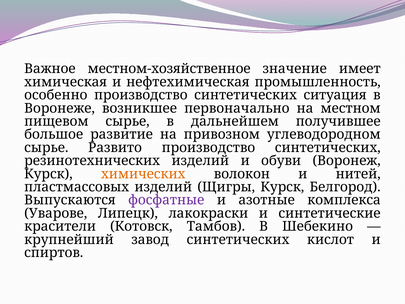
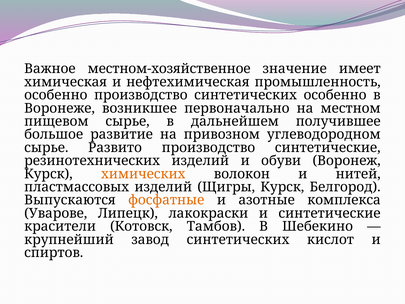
синтетических ситуация: ситуация -> особенно
Развито производство синтетических: синтетических -> синтетические
фосфатные colour: purple -> orange
